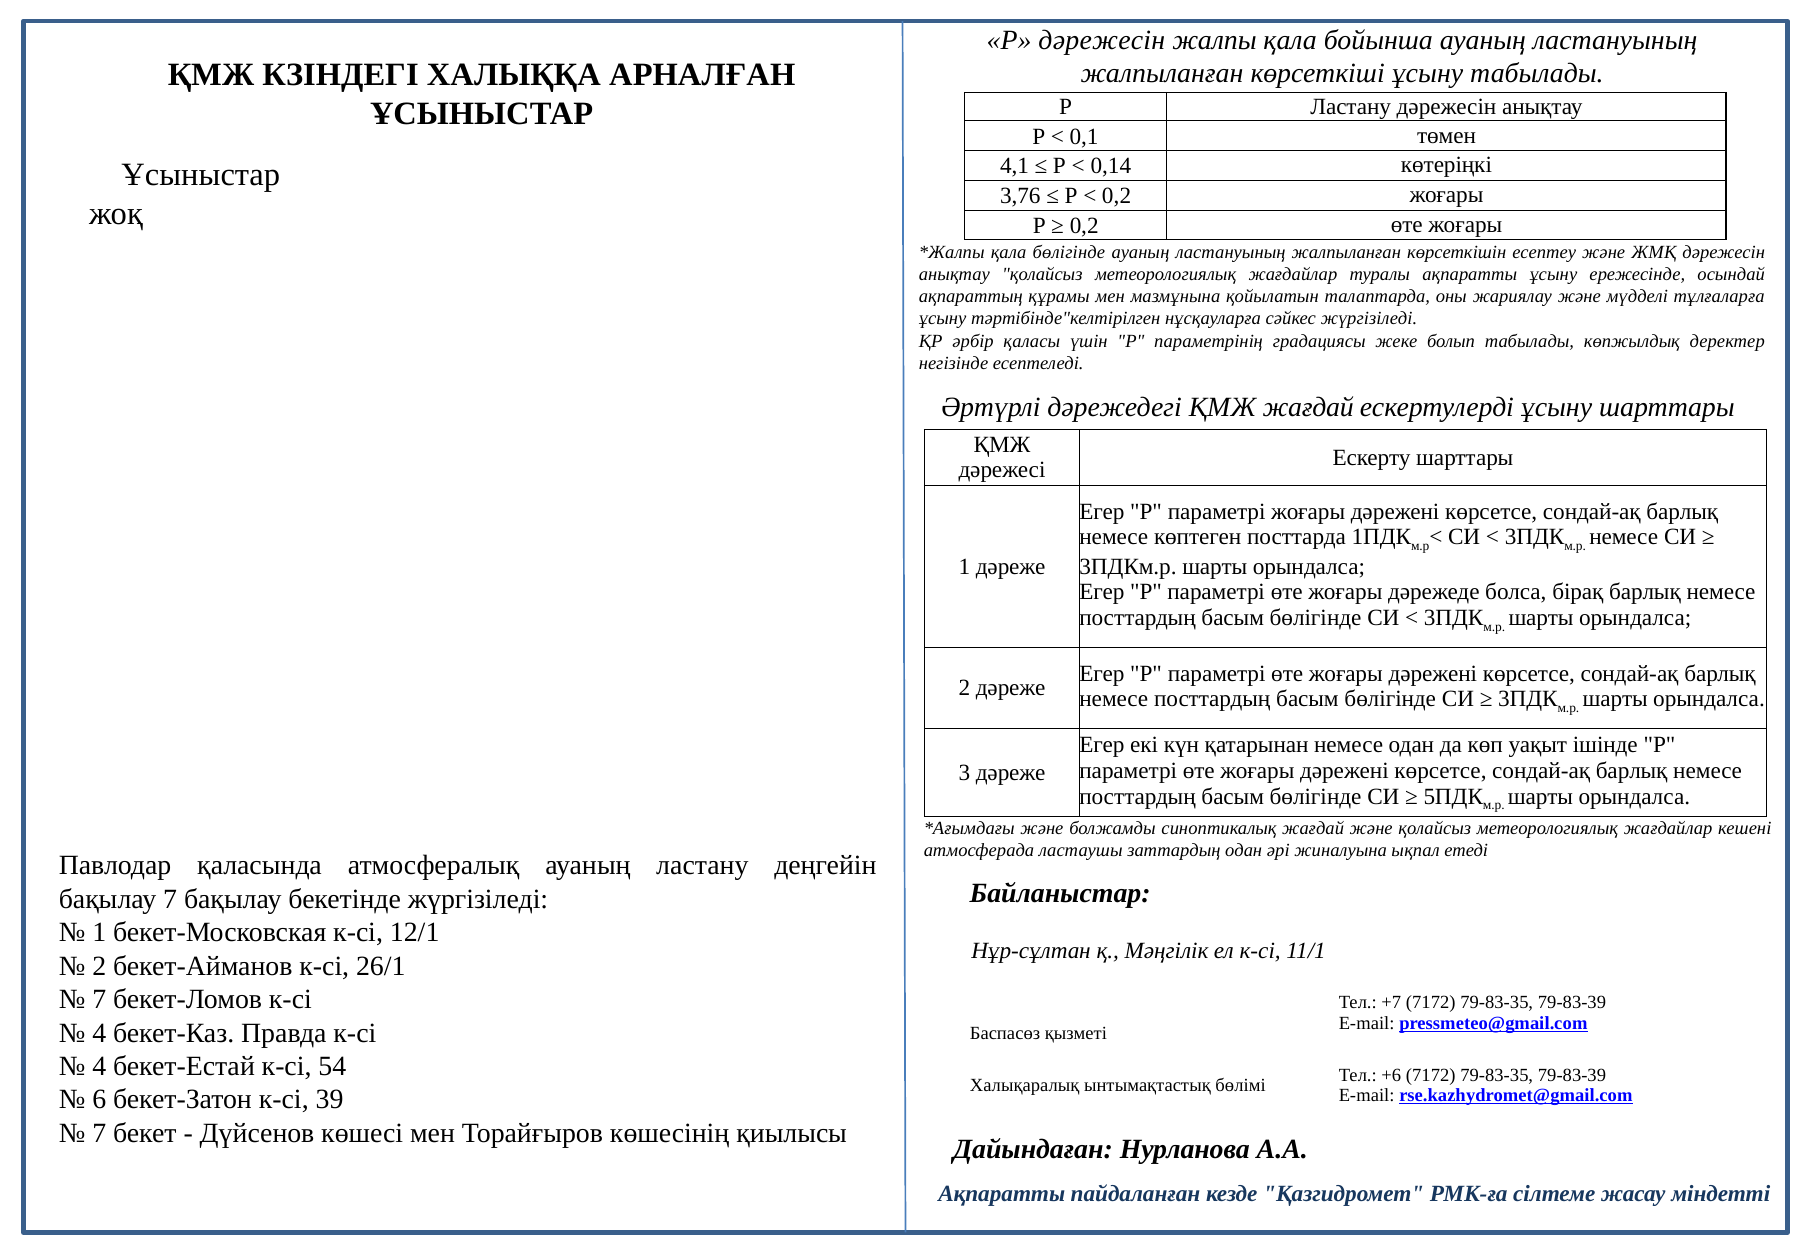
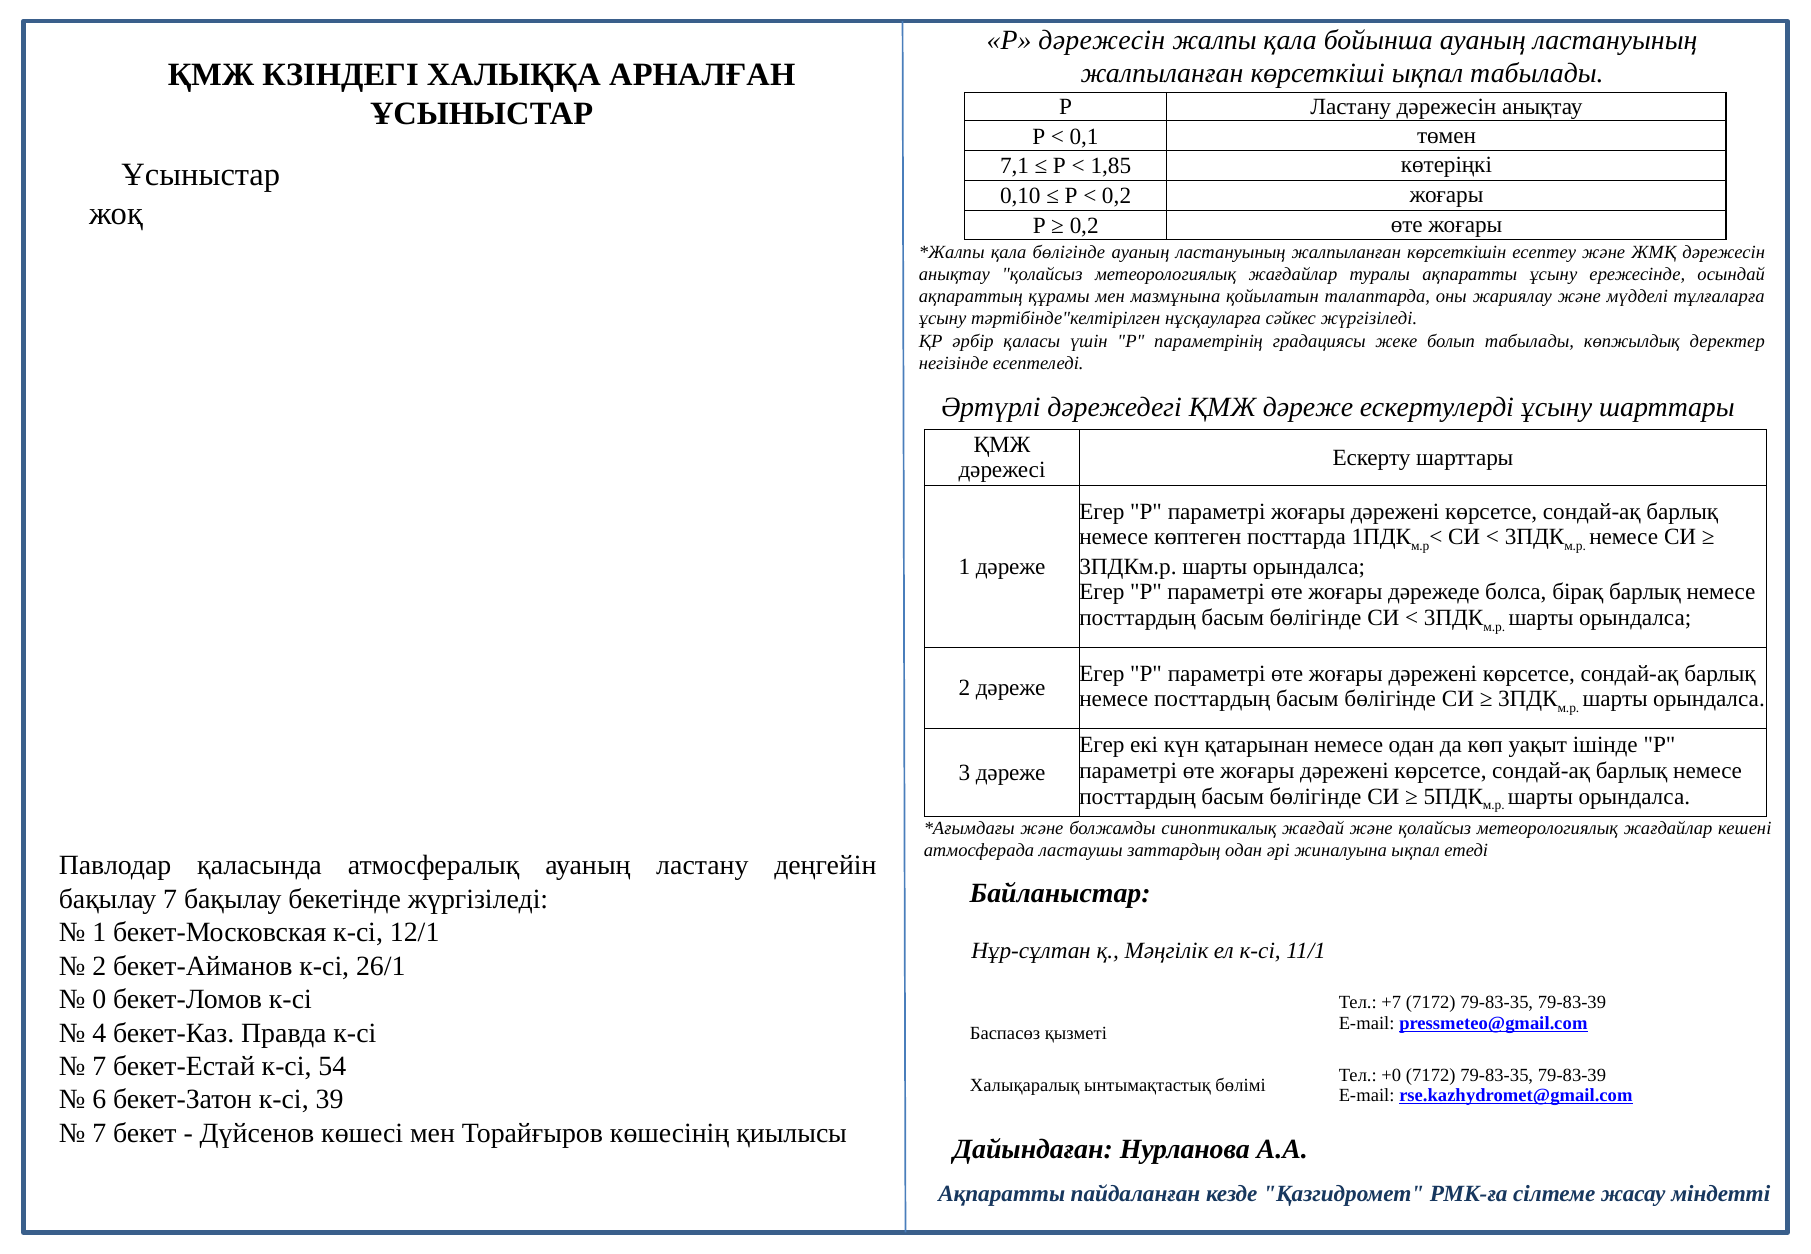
көрсеткіші ұсыну: ұсыну -> ықпал
4,1: 4,1 -> 7,1
0,14: 0,14 -> 1,85
3,76: 3,76 -> 0,10
ҚМЖ жағдай: жағдай -> дәреже
7 at (99, 999): 7 -> 0
4 at (99, 1066): 4 -> 7
+6: +6 -> +0
